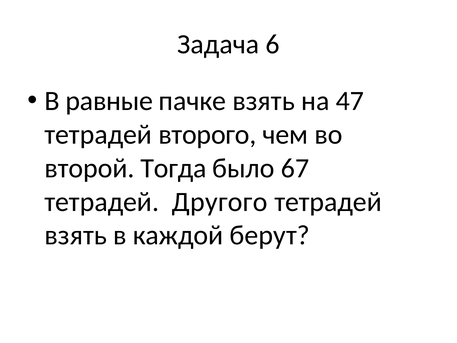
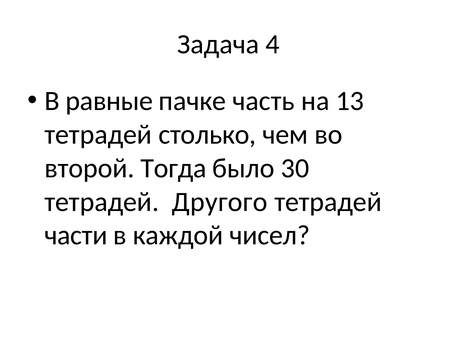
6: 6 -> 4
пачке взять: взять -> часть
47: 47 -> 13
второго: второго -> столько
67: 67 -> 30
взять at (76, 235): взять -> части
берут: берут -> чисел
